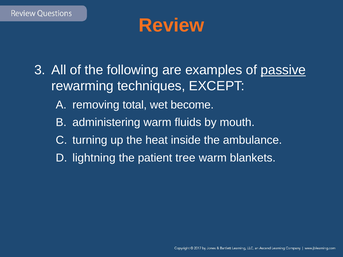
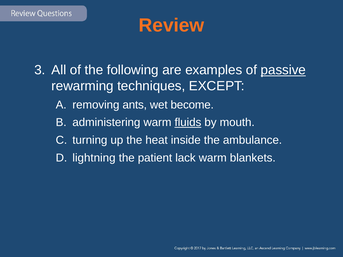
total: total -> ants
fluids underline: none -> present
tree: tree -> lack
